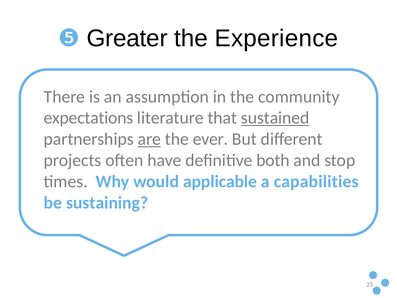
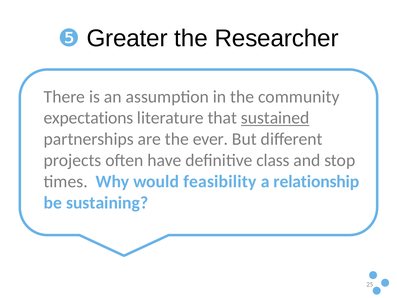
Experience: Experience -> Researcher
are underline: present -> none
both: both -> class
applicable: applicable -> feasibility
capabilities: capabilities -> relationship
